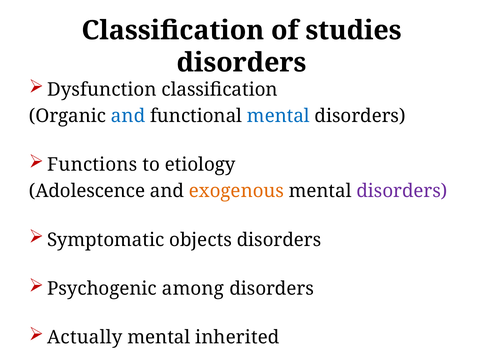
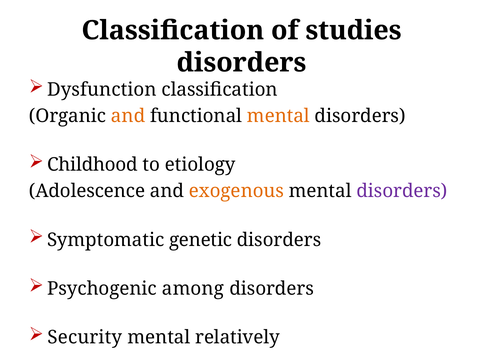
and at (128, 116) colour: blue -> orange
mental at (278, 116) colour: blue -> orange
Functions: Functions -> Childhood
objects: objects -> genetic
Actually: Actually -> Security
inherited: inherited -> relatively
